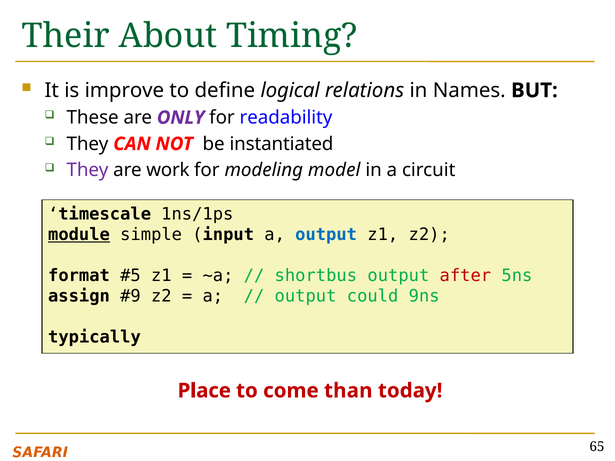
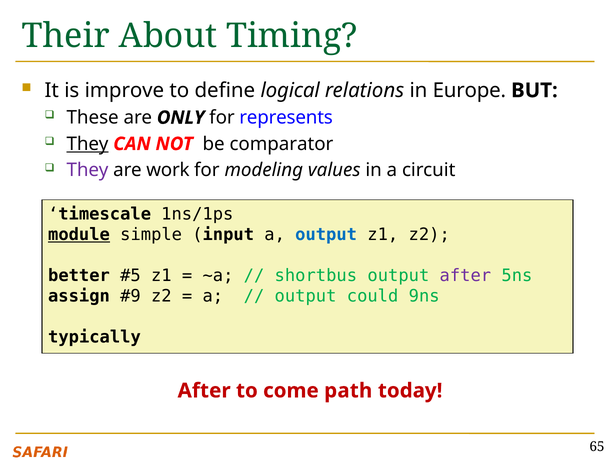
Names: Names -> Europe
ONLY colour: purple -> black
readability: readability -> represents
They at (88, 144) underline: none -> present
instantiated: instantiated -> comparator
model: model -> values
format: format -> better
after at (465, 276) colour: red -> purple
Place at (204, 391): Place -> After
than: than -> path
